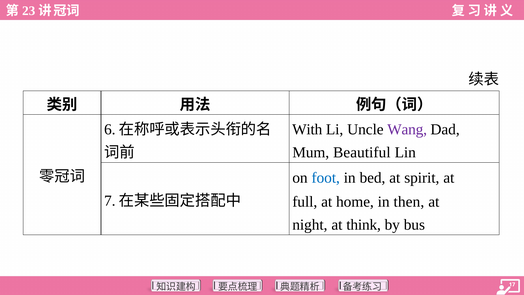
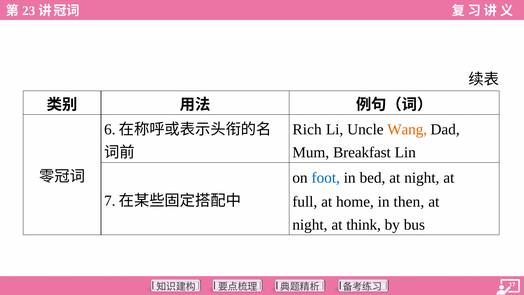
With: With -> Rich
Wang colour: purple -> orange
Beautiful: Beautiful -> Breakfast
bed at spirit: spirit -> night
